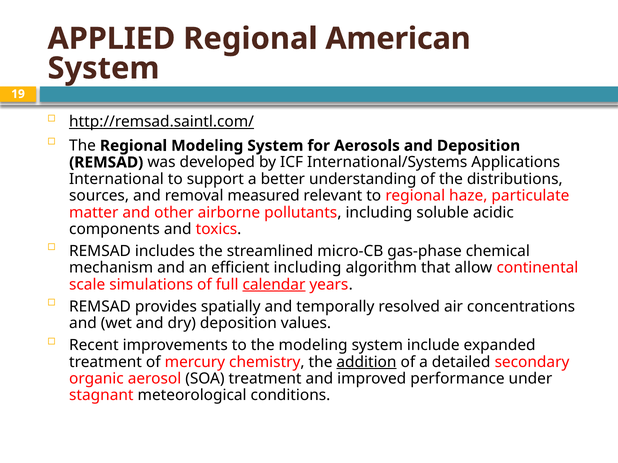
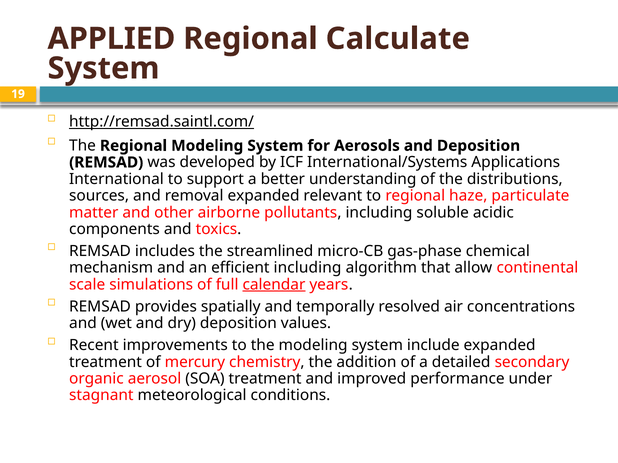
American: American -> Calculate
removal measured: measured -> expanded
addition underline: present -> none
